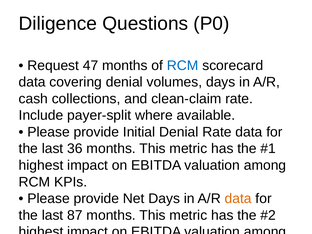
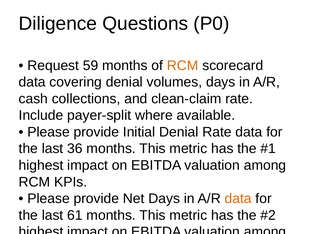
47: 47 -> 59
RCM at (183, 65) colour: blue -> orange
87: 87 -> 61
